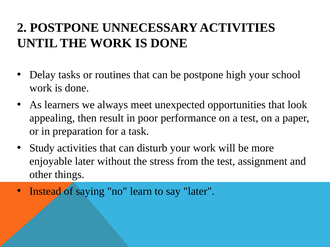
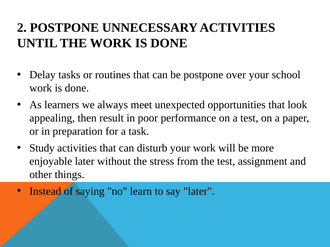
high: high -> over
